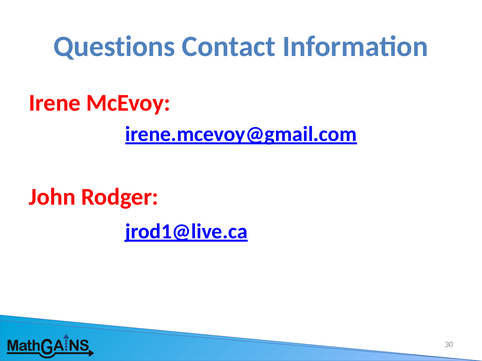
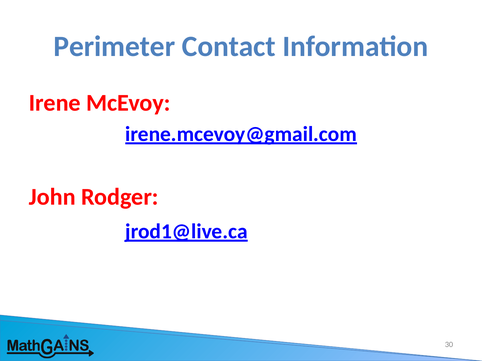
Questions: Questions -> Perimeter
